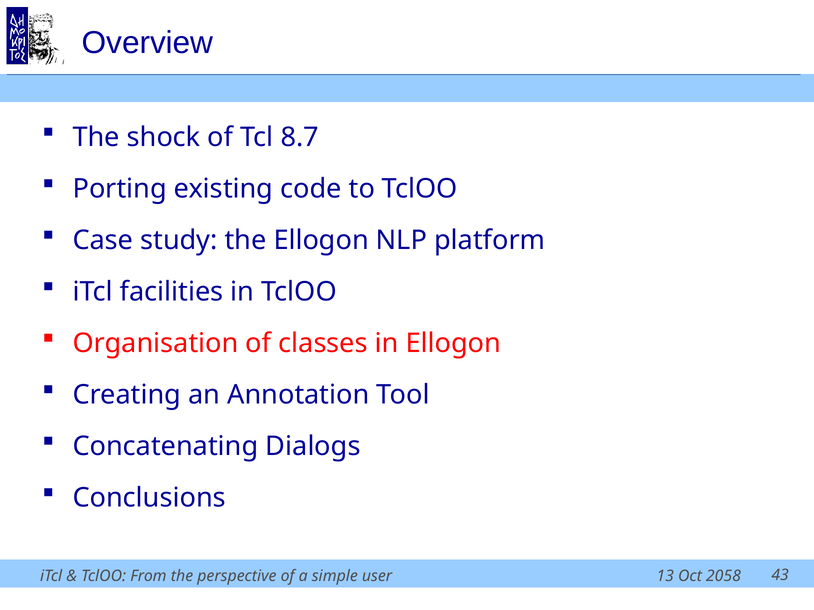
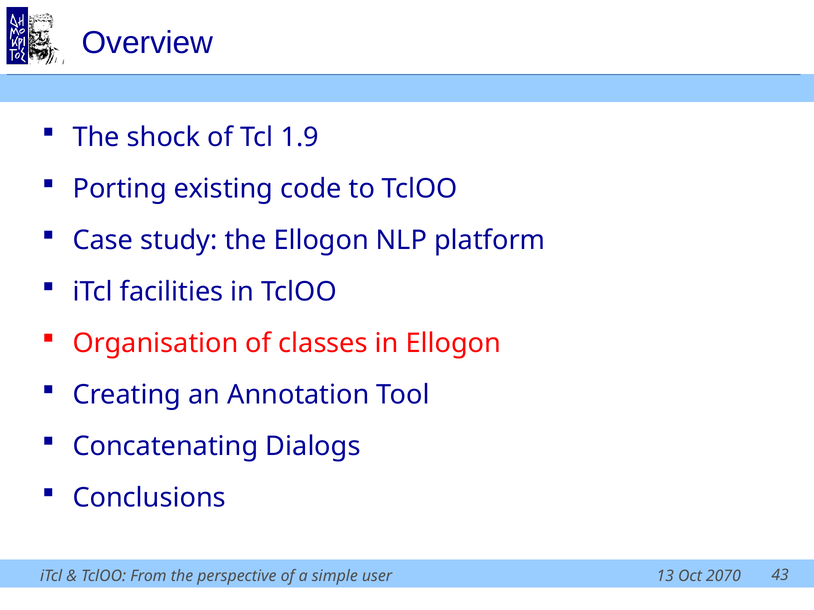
8.7: 8.7 -> 1.9
2058: 2058 -> 2070
